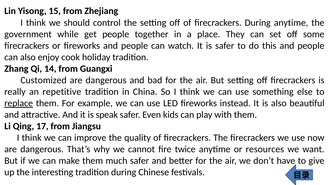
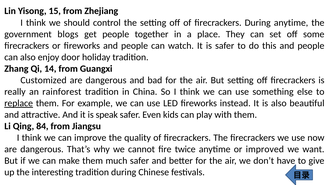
while: while -> blogs
cook: cook -> door
repetitive: repetitive -> rainforest
17: 17 -> 84
resources: resources -> improved
